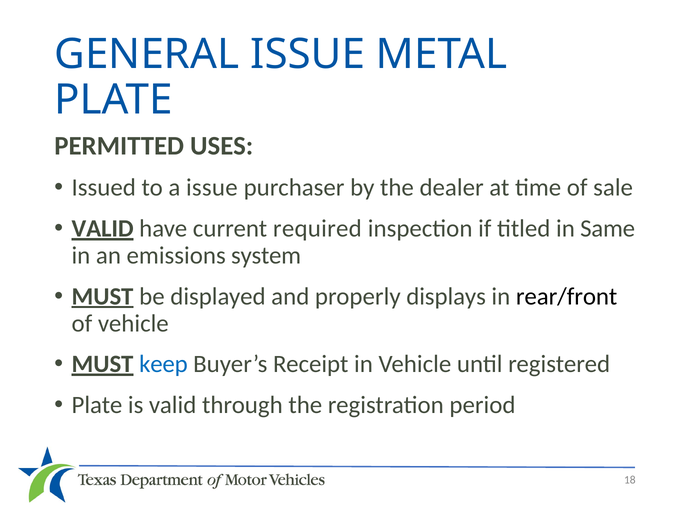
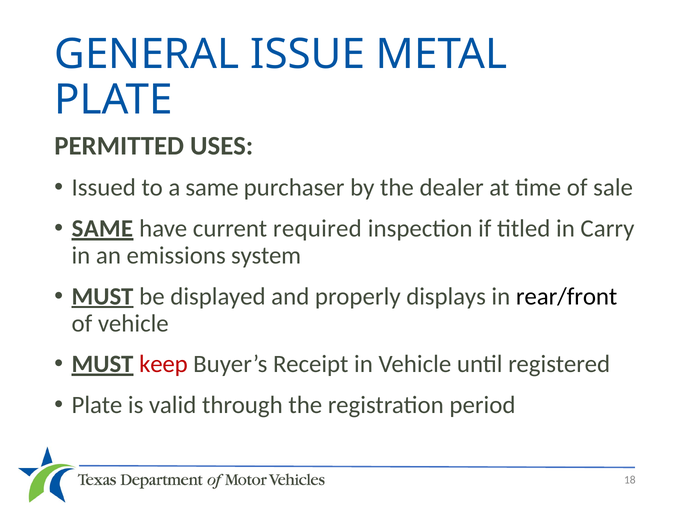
a issue: issue -> same
VALID at (103, 229): VALID -> SAME
Same: Same -> Carry
keep colour: blue -> red
